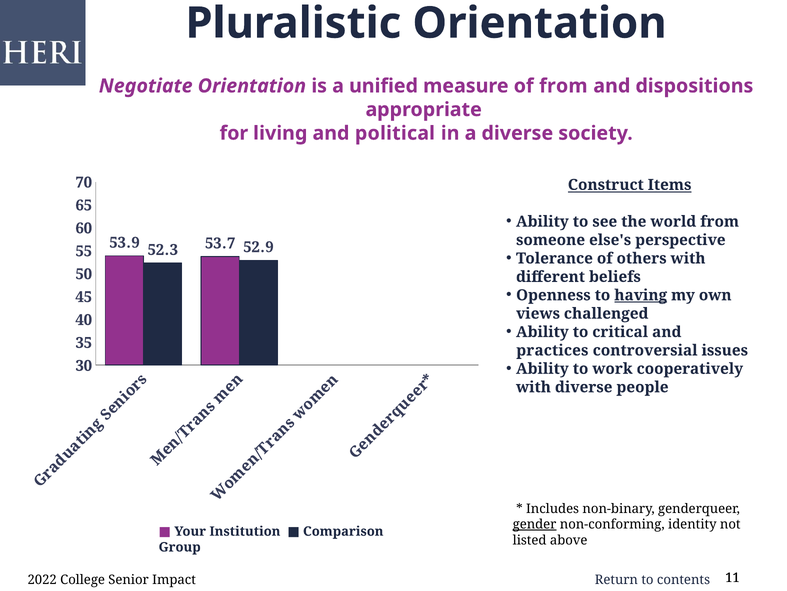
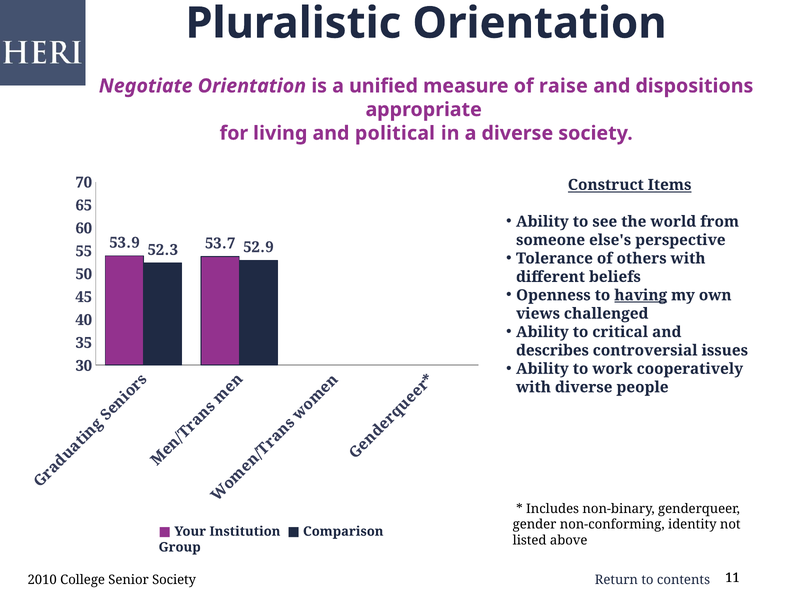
of from: from -> raise
practices: practices -> describes
gender underline: present -> none
2022: 2022 -> 2010
Senior Impact: Impact -> Society
